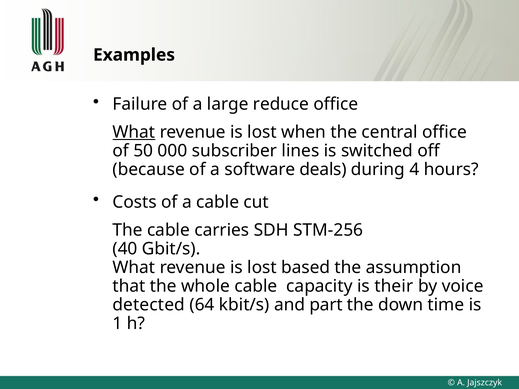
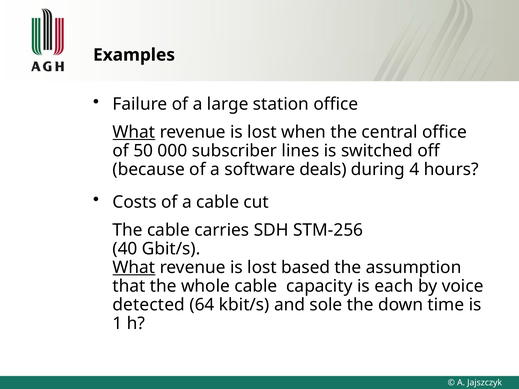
reduce: reduce -> station
What at (134, 268) underline: none -> present
their: their -> each
part: part -> sole
